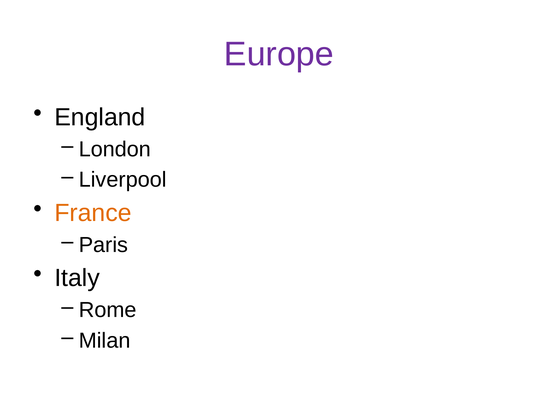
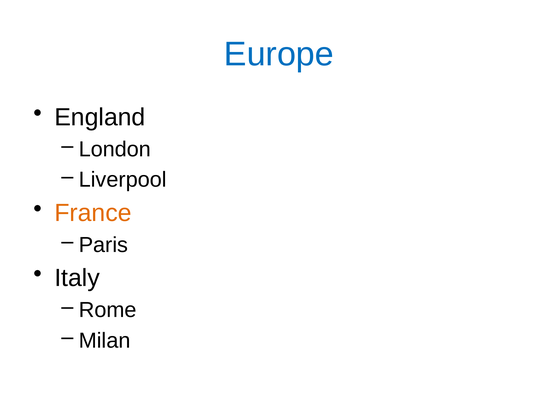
Europe colour: purple -> blue
